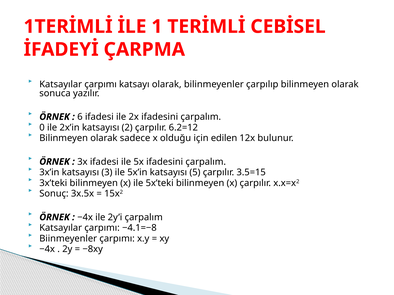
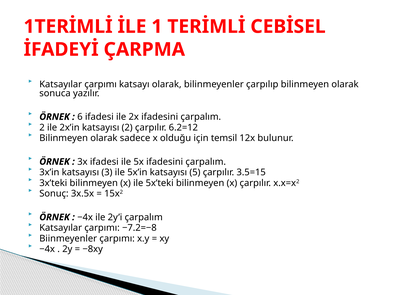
0 at (42, 128): 0 -> 2
edilen: edilen -> temsil
−4.1=−8: −4.1=−8 -> −7.2=−8
